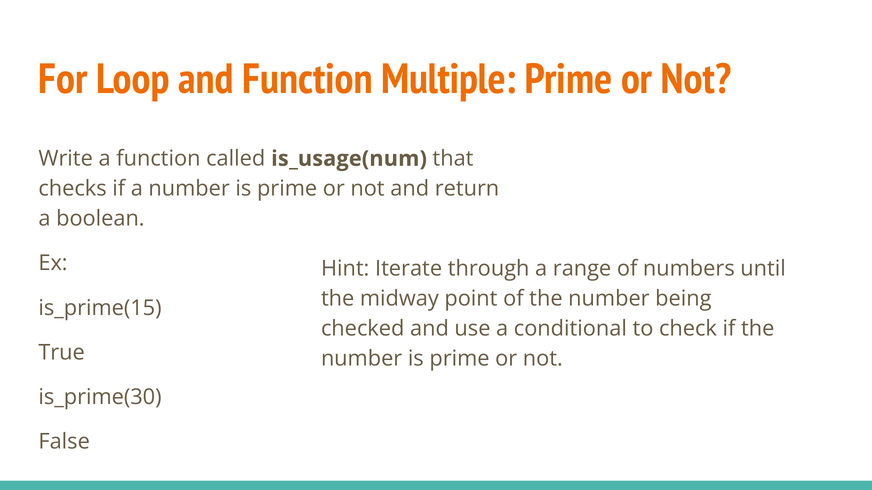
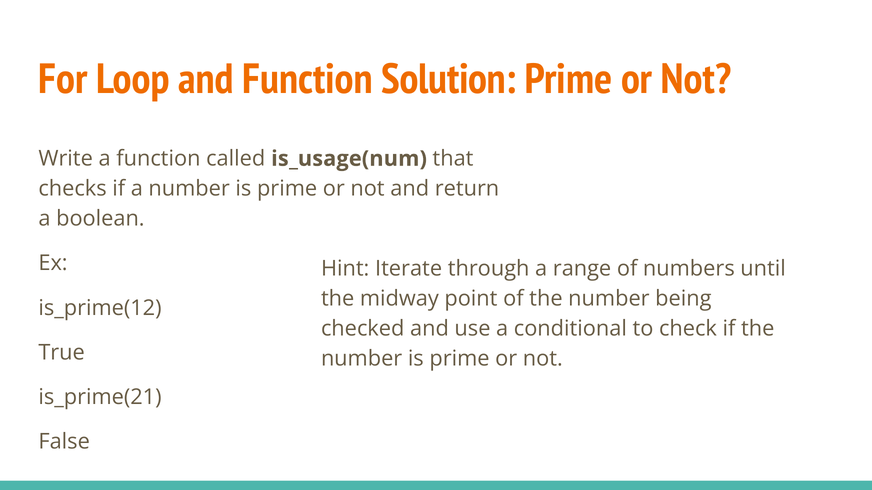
Multiple: Multiple -> Solution
is_prime(15: is_prime(15 -> is_prime(12
is_prime(30: is_prime(30 -> is_prime(21
